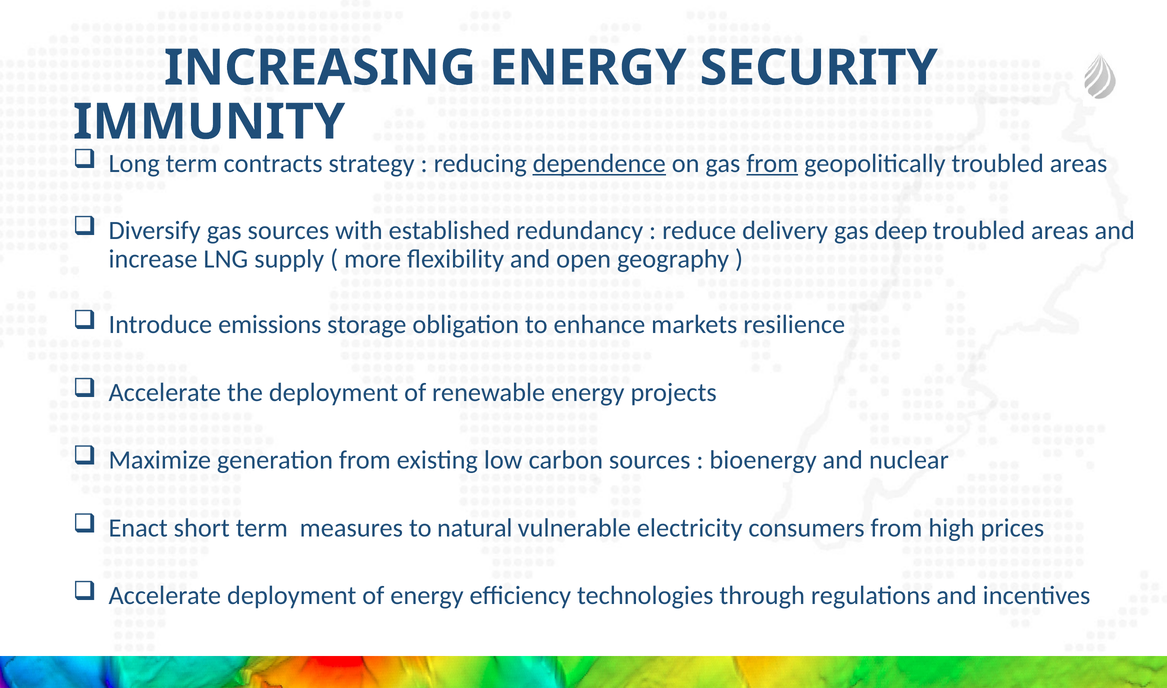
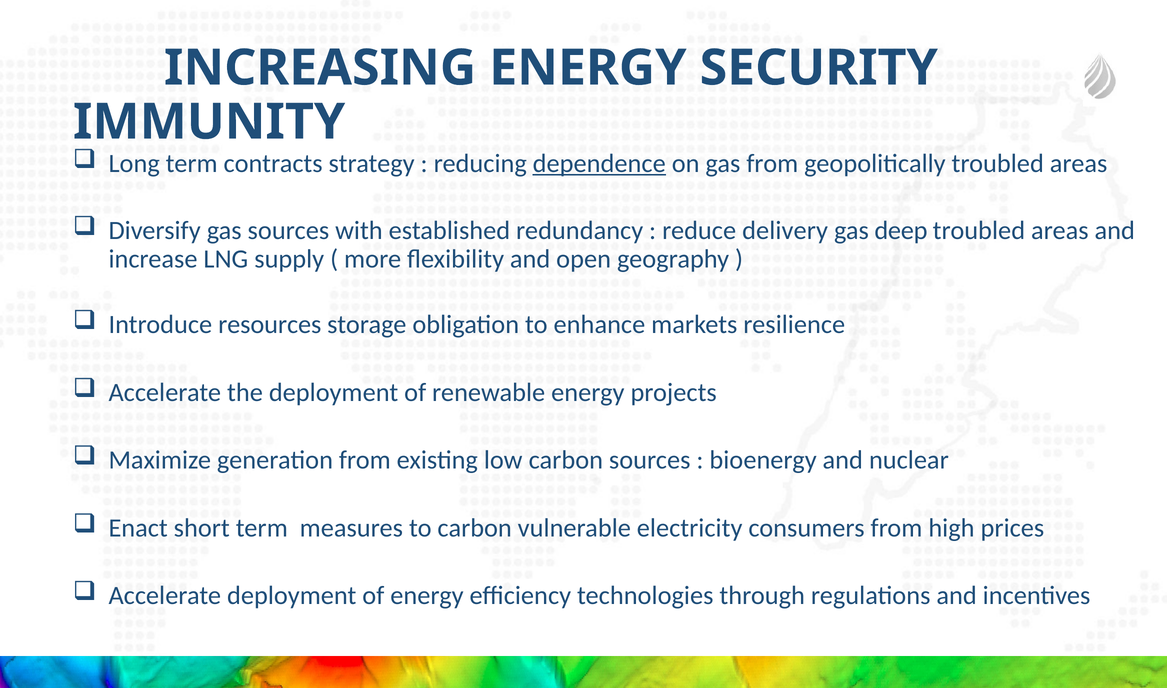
from at (772, 163) underline: present -> none
emissions: emissions -> resources
to natural: natural -> carbon
